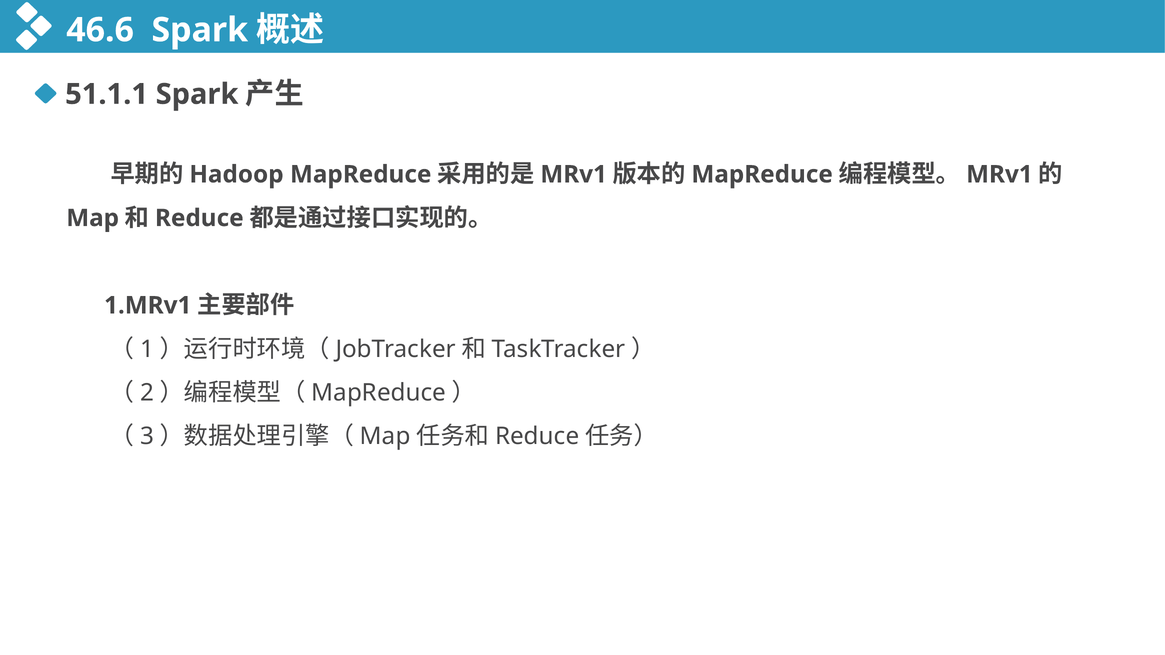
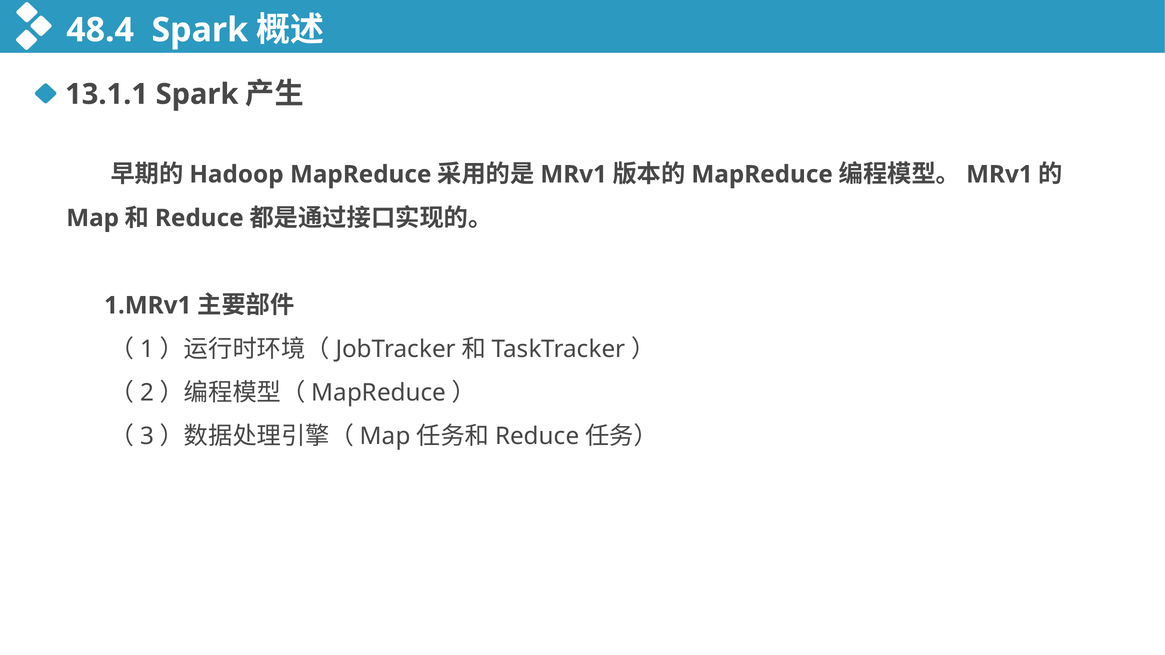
46.6: 46.6 -> 48.4
51.1.1: 51.1.1 -> 13.1.1
